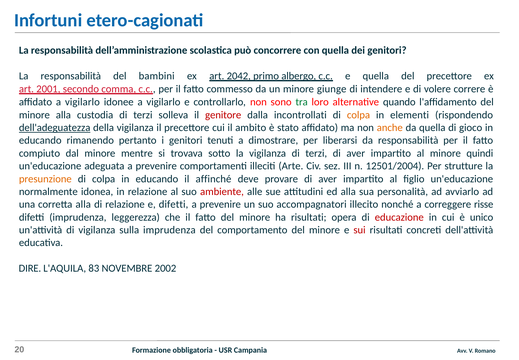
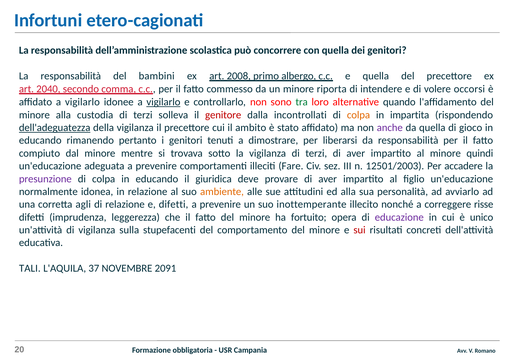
2042: 2042 -> 2008
2001: 2001 -> 2040
giunge: giunge -> riporta
correre: correre -> occorsi
vigilarlo at (163, 102) underline: none -> present
elementi: elementi -> impartita
anche colour: orange -> purple
Arte: Arte -> Fare
12501/2004: 12501/2004 -> 12501/2003
strutture: strutture -> accadere
presunzione colour: orange -> purple
affinché: affinché -> giuridica
ambiente colour: red -> orange
corretta alla: alla -> agli
accompagnatori: accompagnatori -> inottemperante
ha risultati: risultati -> fortuito
educazione colour: red -> purple
sulla imprudenza: imprudenza -> stupefacenti
DIRE: DIRE -> TALI
83: 83 -> 37
2002: 2002 -> 2091
